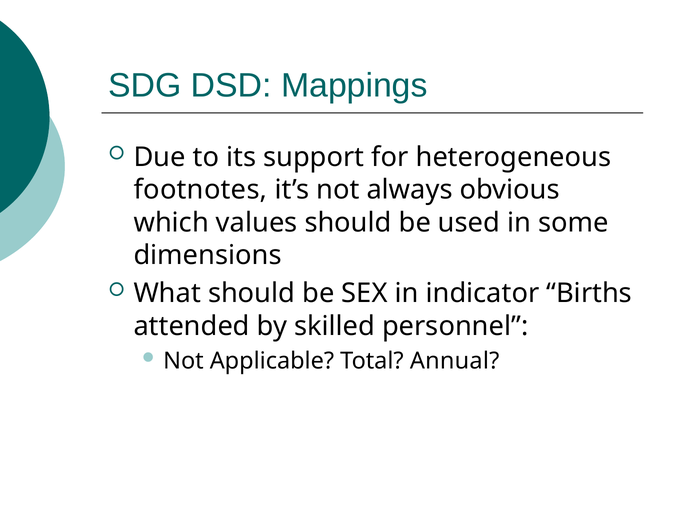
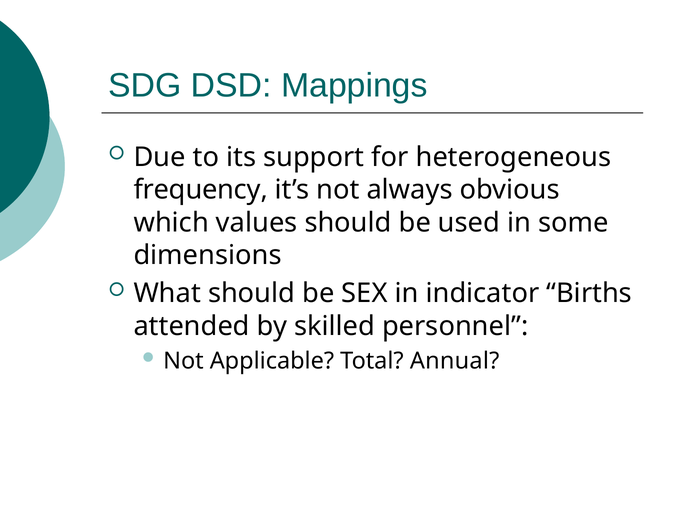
footnotes: footnotes -> frequency
